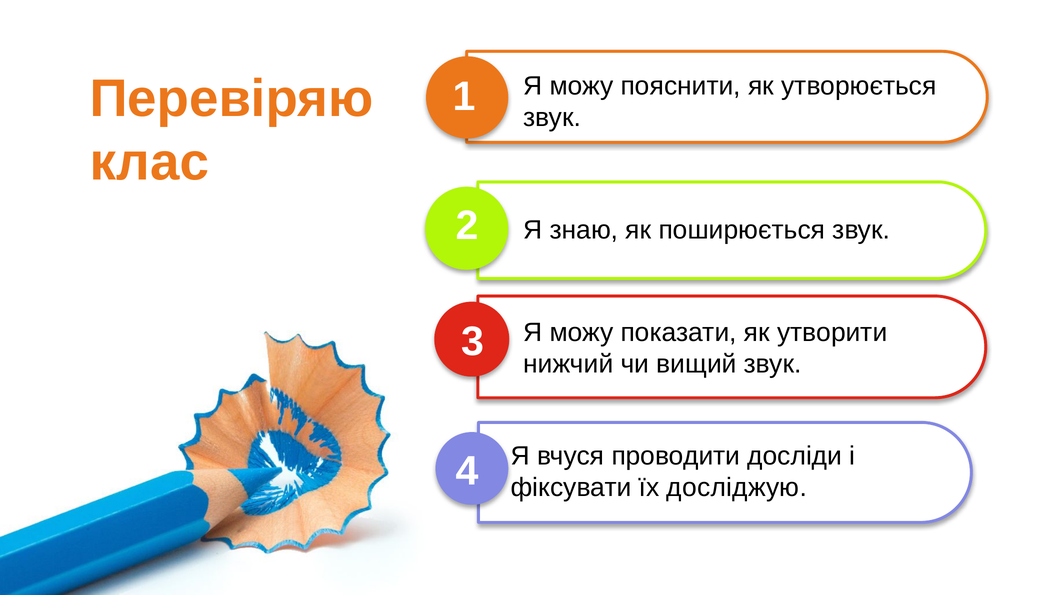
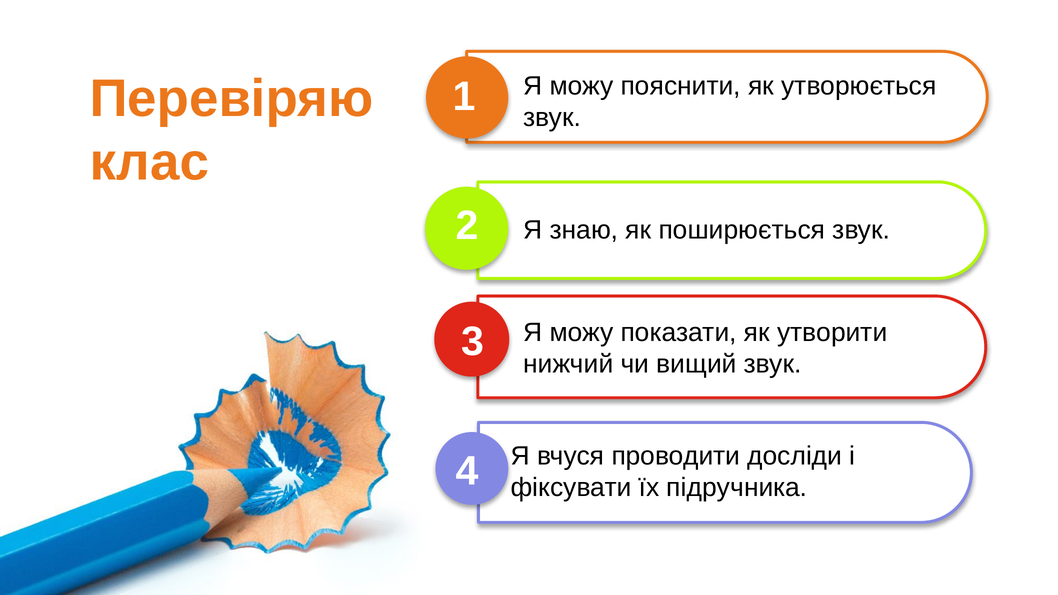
досліджую: досліджую -> підручника
